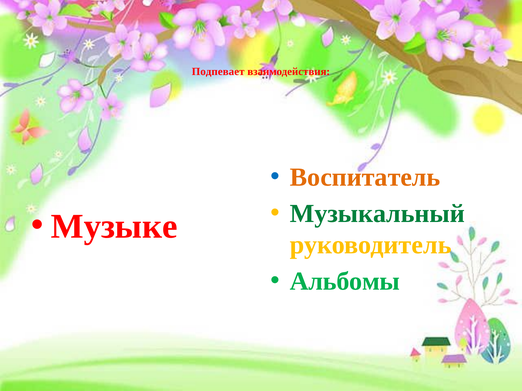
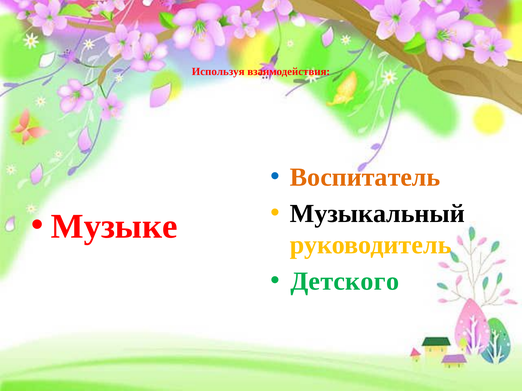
Подпевает: Подпевает -> Используя
Музыкальный colour: green -> black
Альбомы: Альбомы -> Детского
